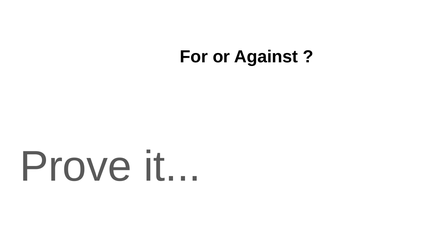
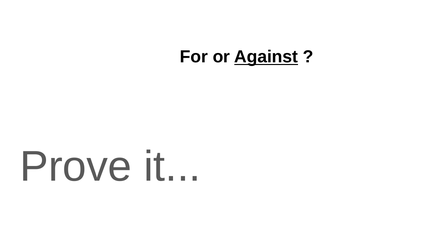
Against underline: none -> present
